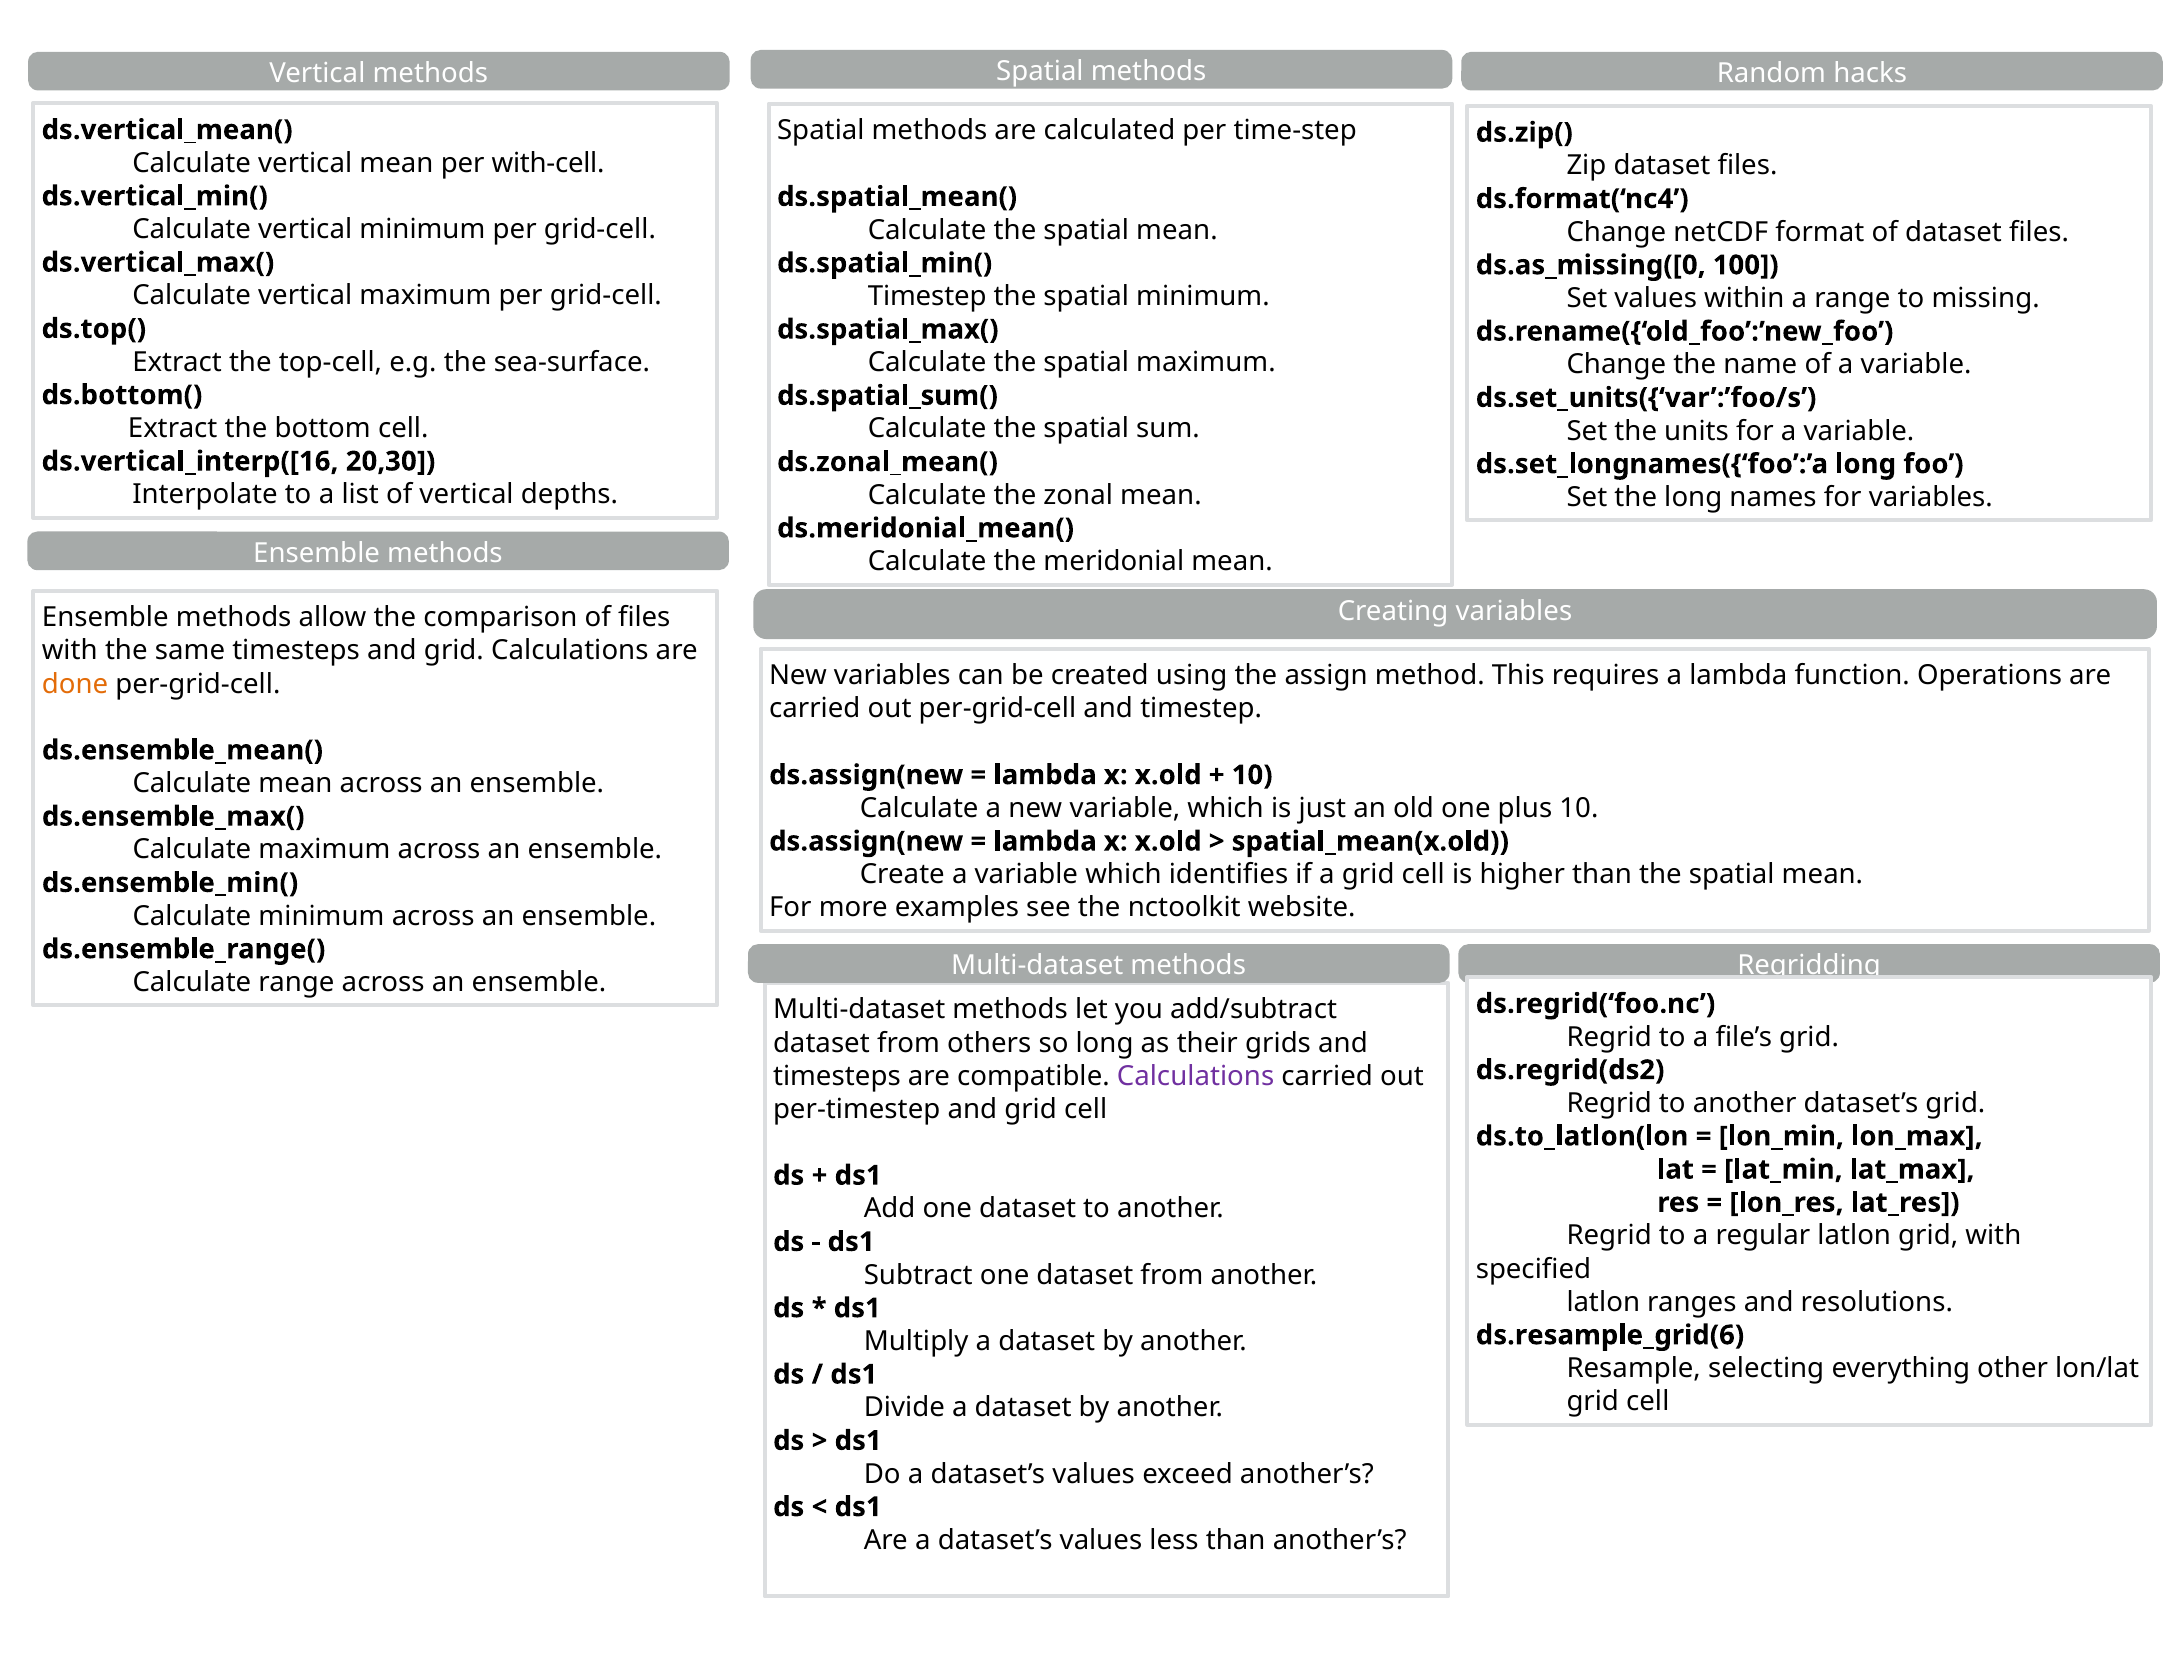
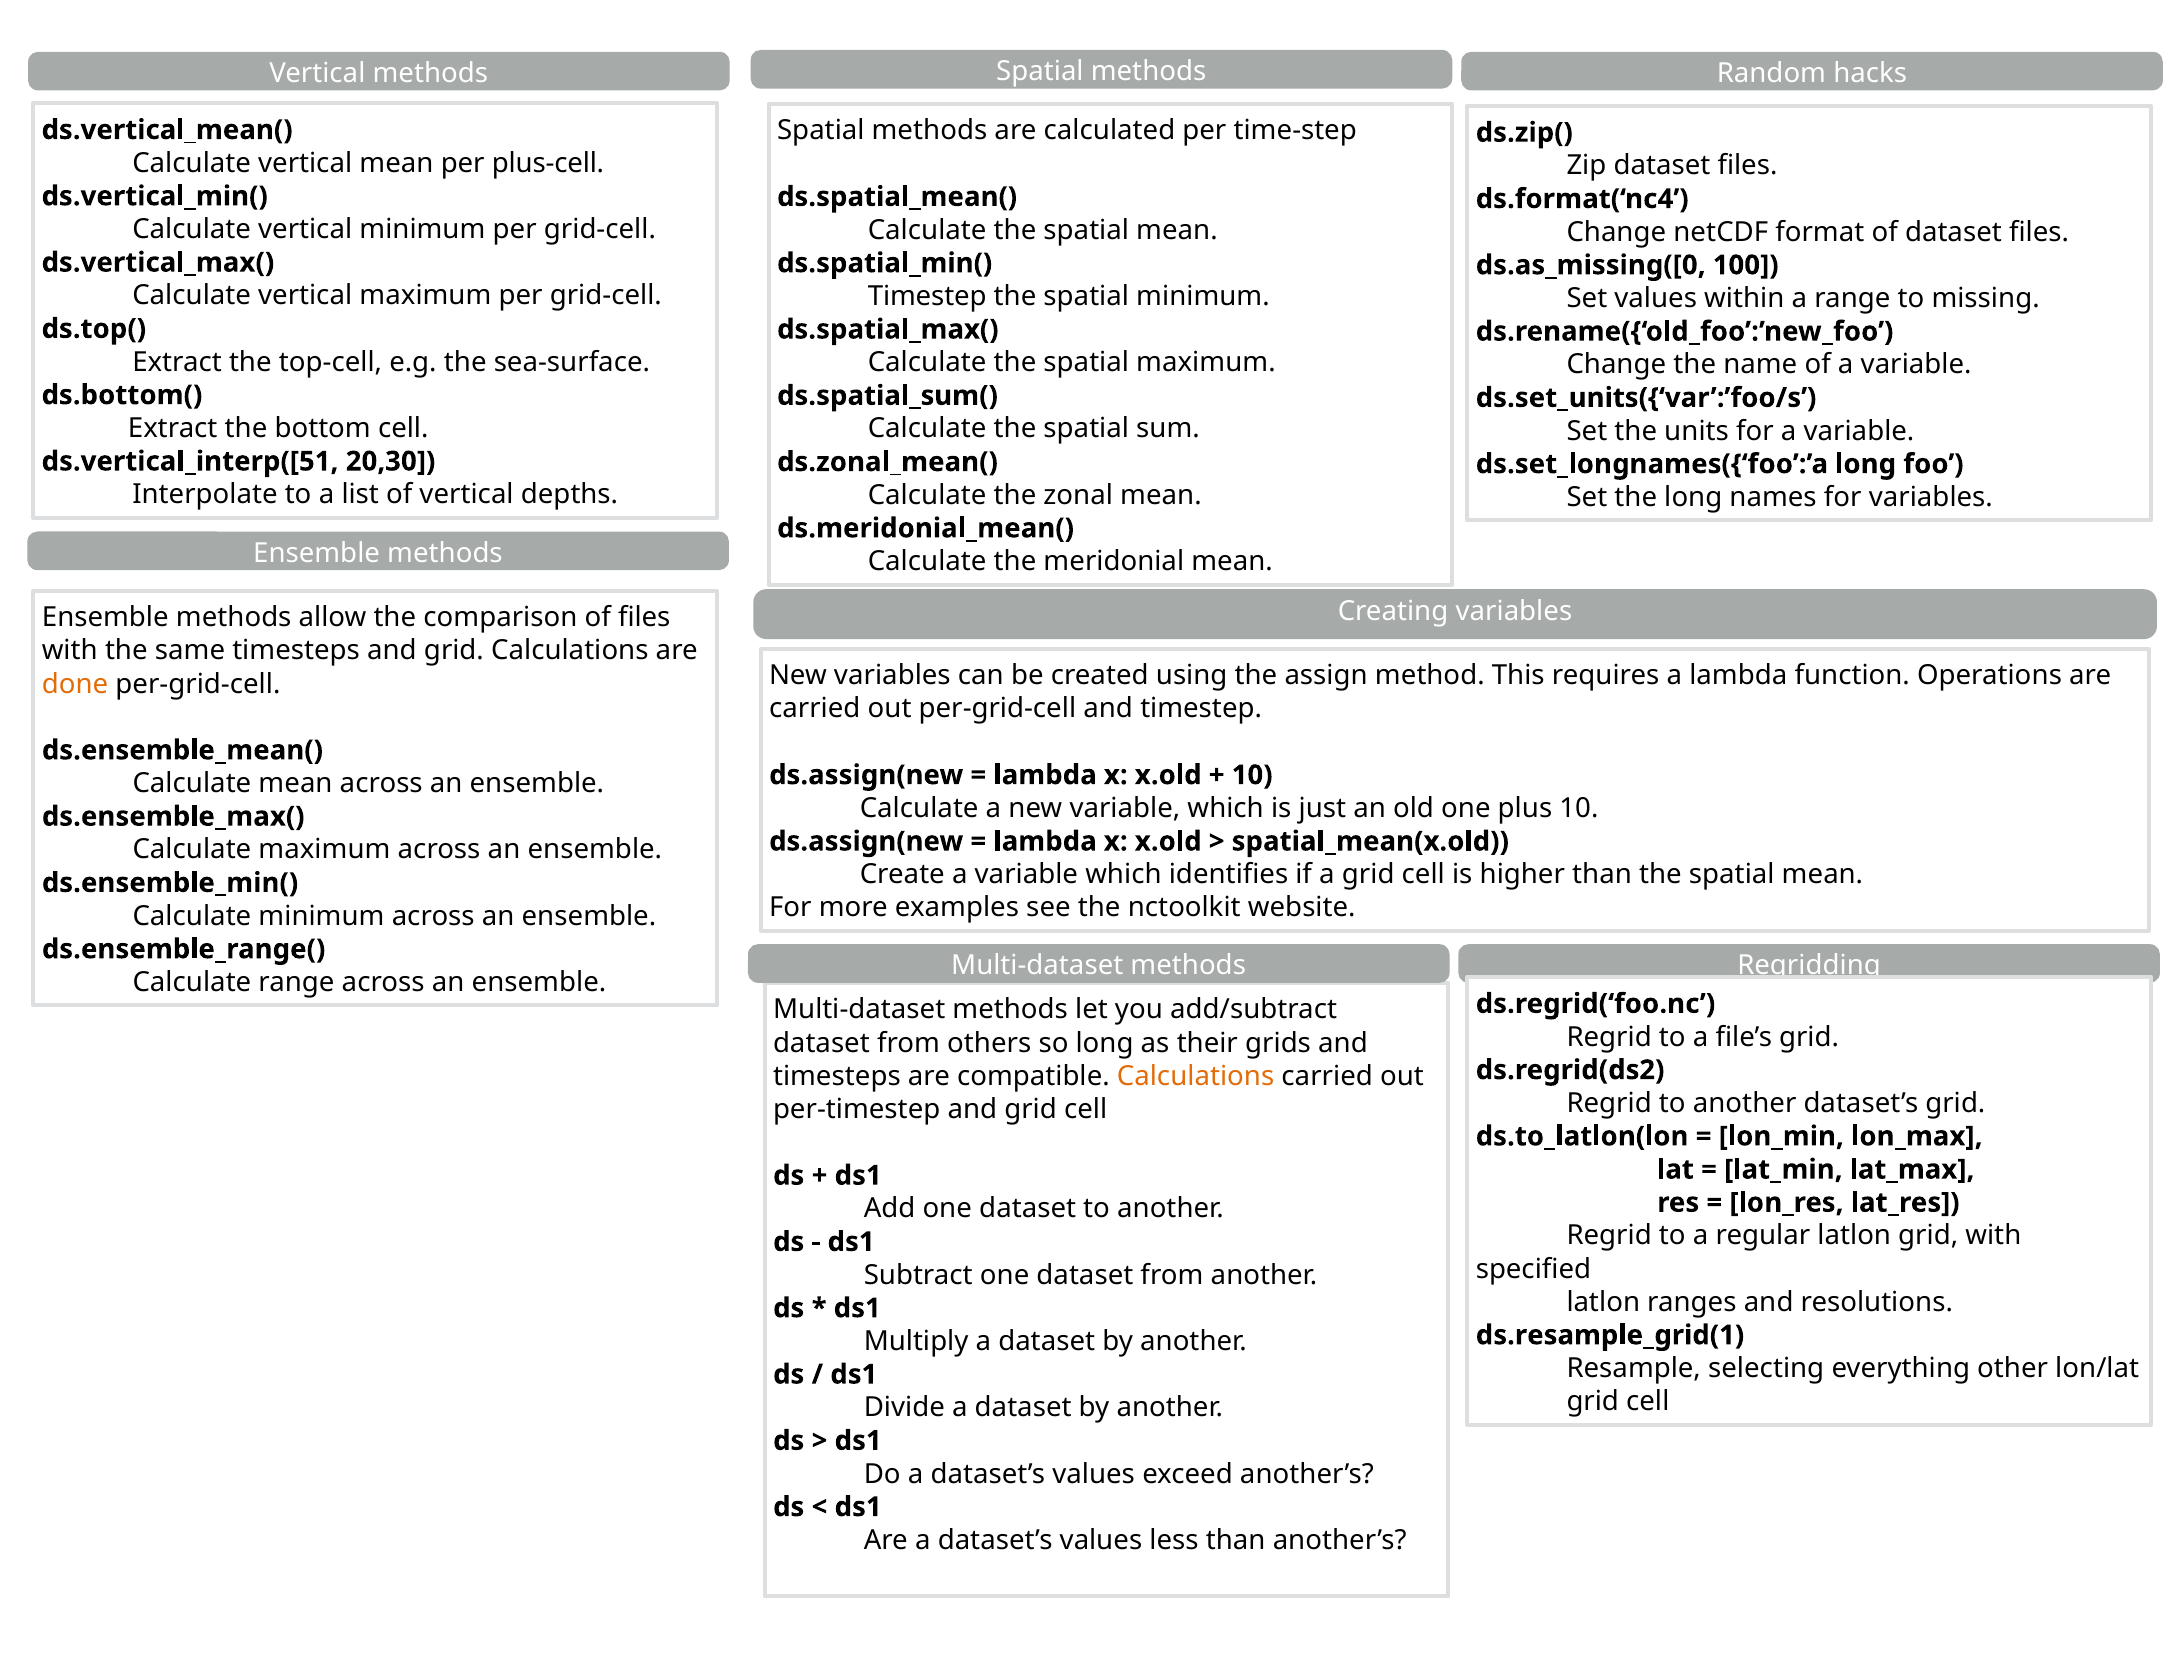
with-cell: with-cell -> plus-cell
ds.vertical_interp([16: ds.vertical_interp([16 -> ds.vertical_interp([51
Calculations at (1196, 1076) colour: purple -> orange
ds.resample_grid(6: ds.resample_grid(6 -> ds.resample_grid(1
